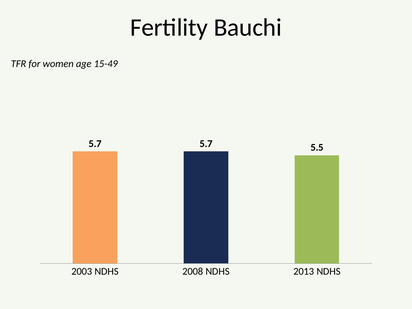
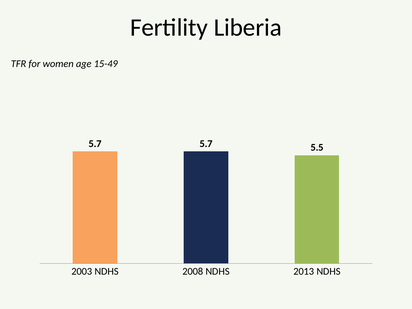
Bauchi: Bauchi -> Liberia
